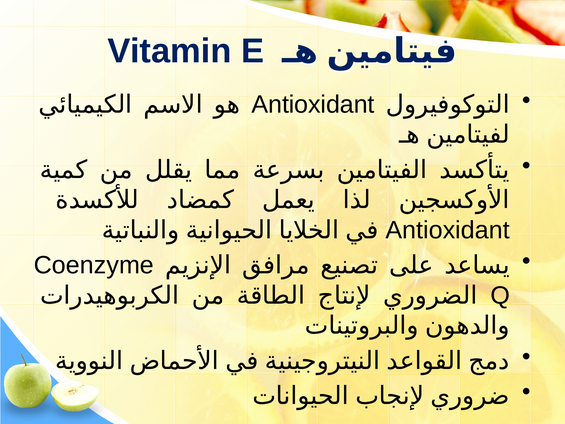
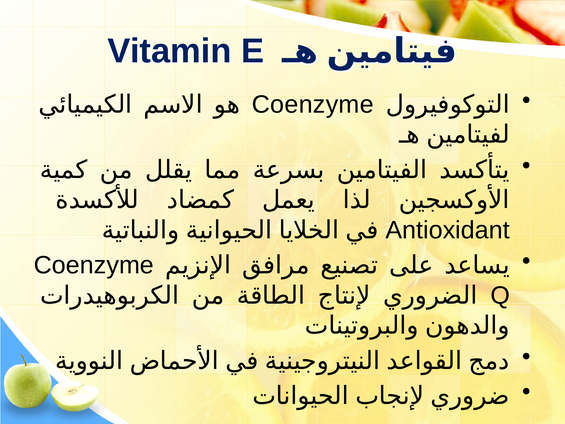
Antioxidant at (313, 104): Antioxidant -> Coenzyme
